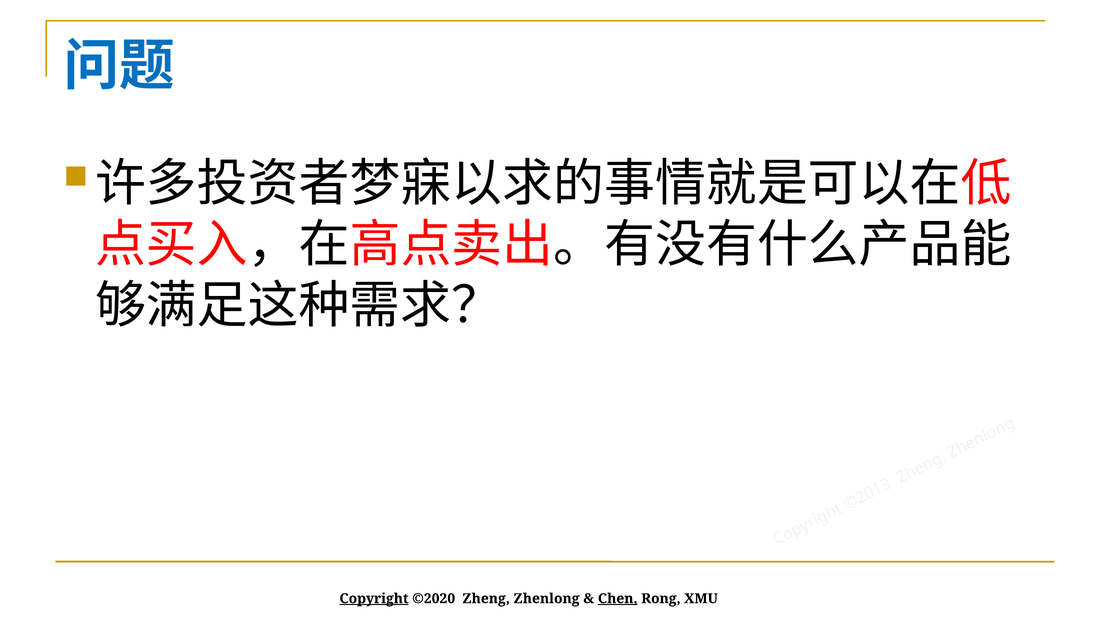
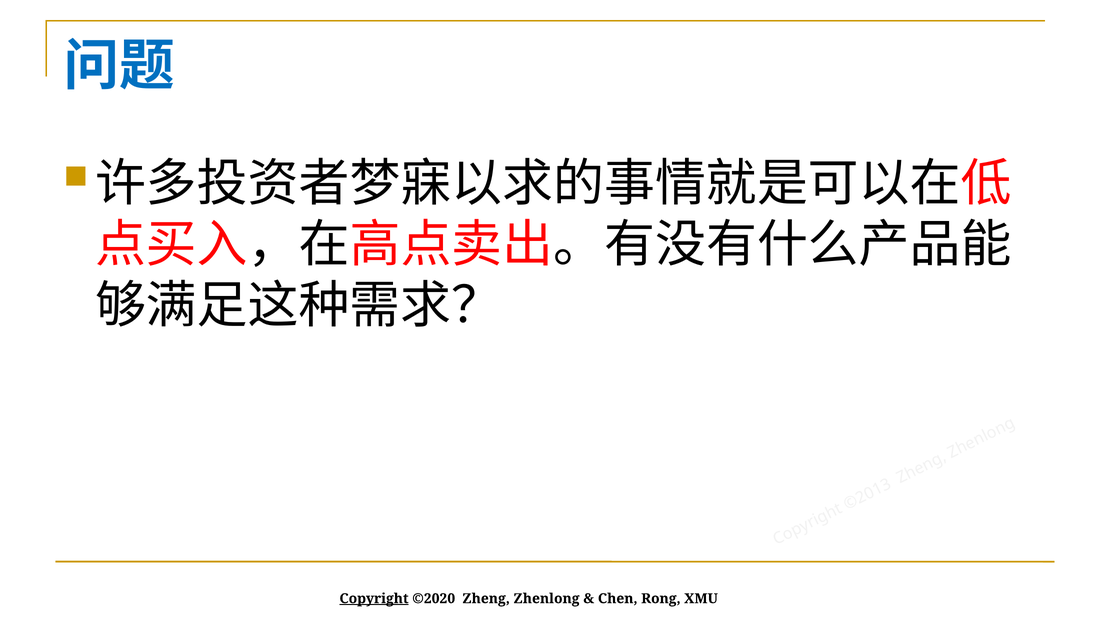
Chen underline: present -> none
